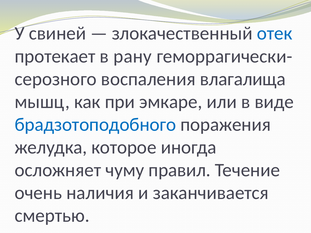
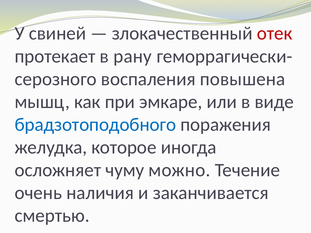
отек colour: blue -> red
влагалища: влагалища -> повышена
правил: правил -> можно
